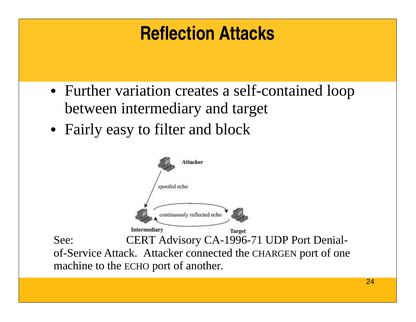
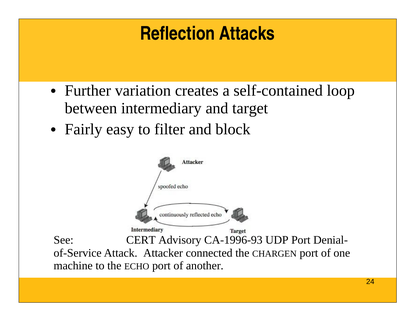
CA-1996-71: CA-1996-71 -> CA-1996-93
